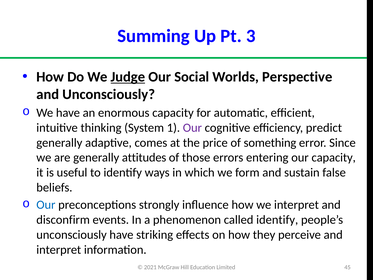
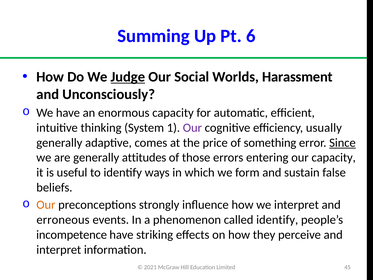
3: 3 -> 6
Perspective: Perspective -> Harassment
predict: predict -> usually
Since underline: none -> present
Our at (46, 205) colour: blue -> orange
disconfirm: disconfirm -> erroneous
unconsciously at (72, 235): unconsciously -> incompetence
